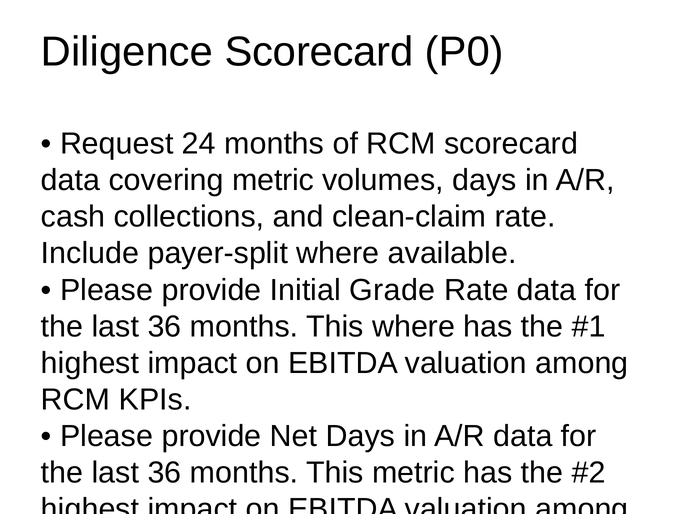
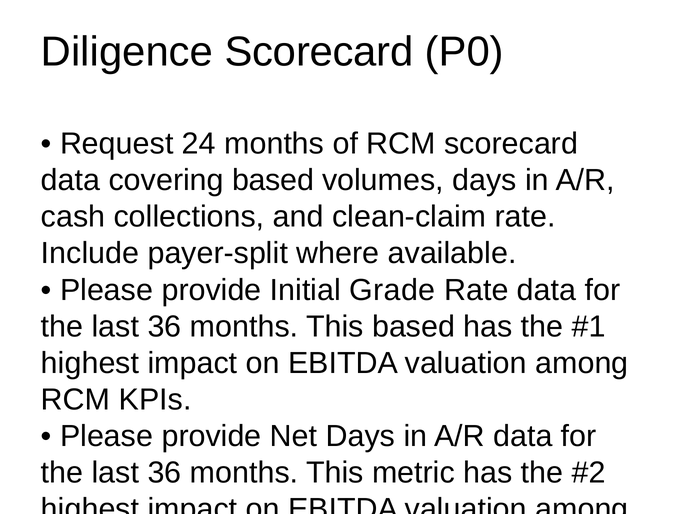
covering metric: metric -> based
This where: where -> based
